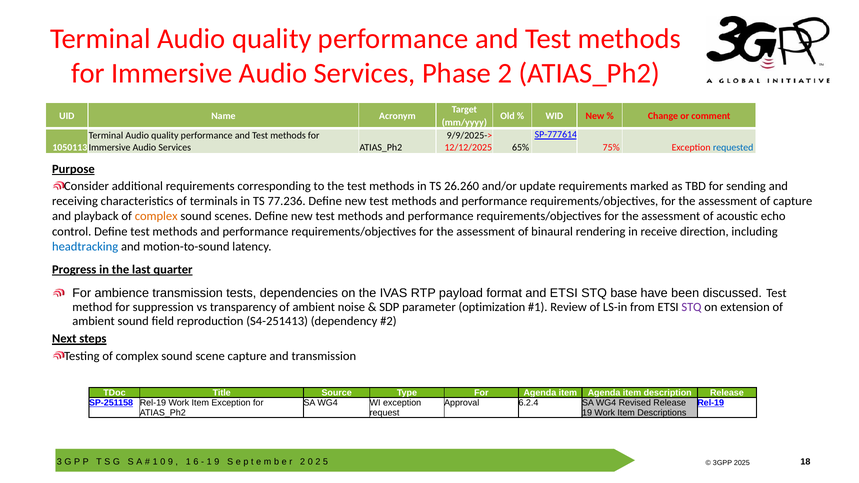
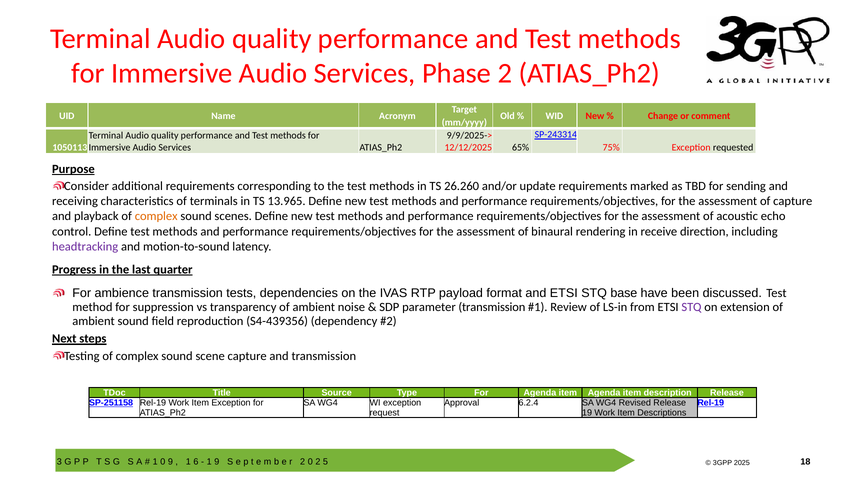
SP-777614: SP-777614 -> SP-243314
requested colour: blue -> black
77.236: 77.236 -> 13.965
headtracking colour: blue -> purple
parameter optimization: optimization -> transmission
S4-251413: S4-251413 -> S4-439356
